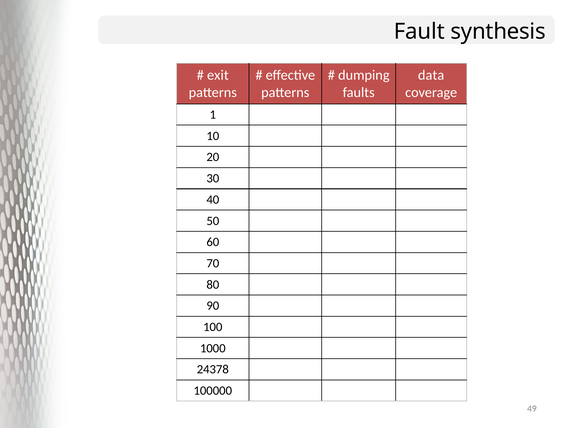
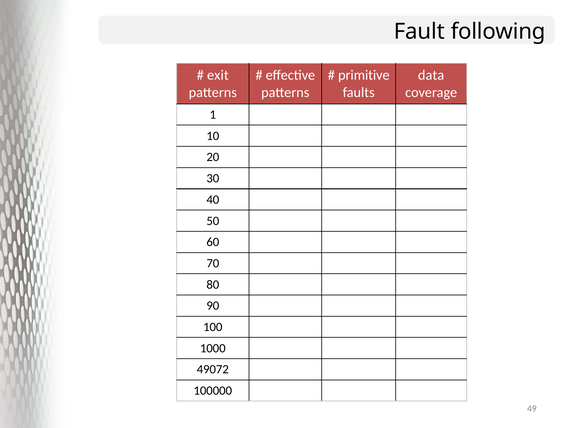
synthesis: synthesis -> following
dumping: dumping -> primitive
24378: 24378 -> 49072
